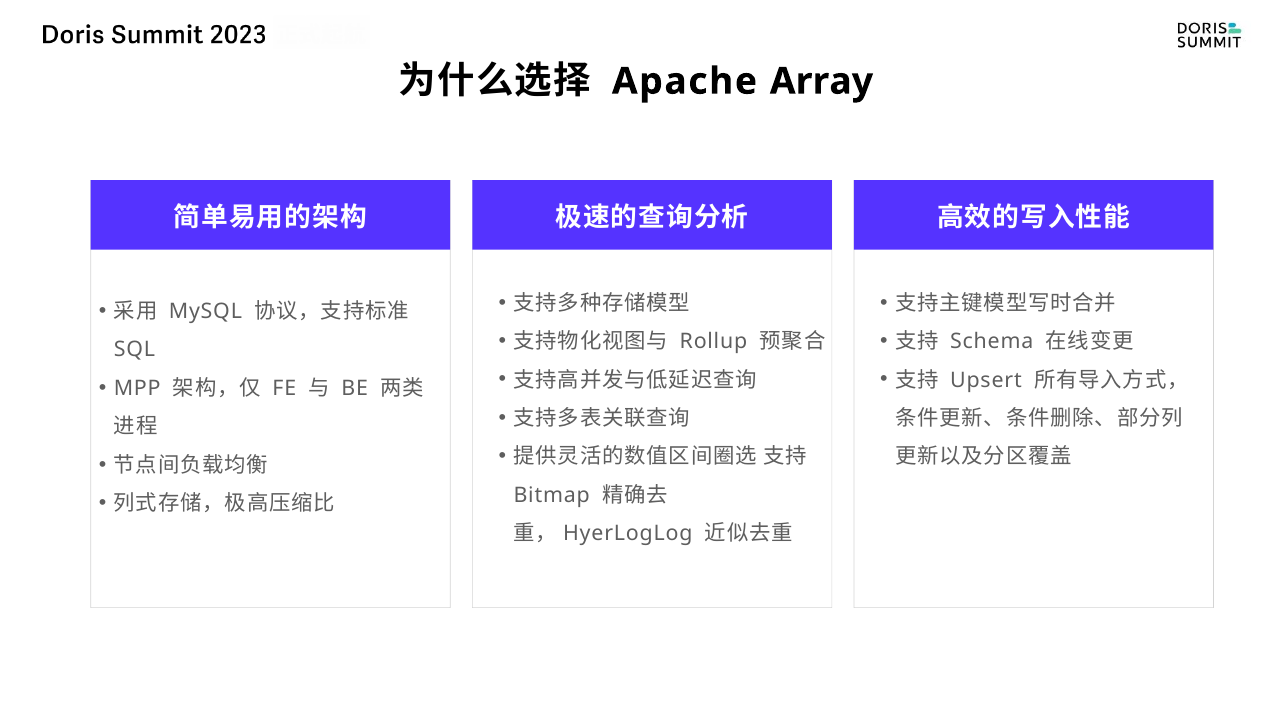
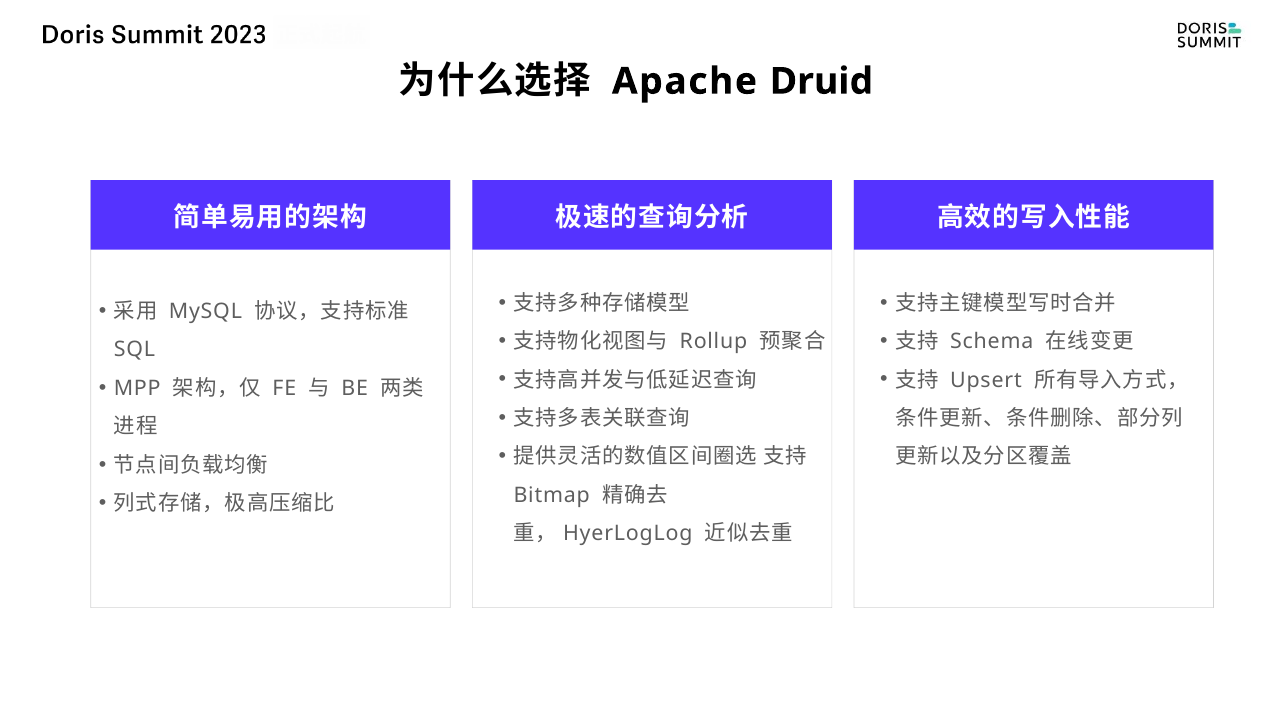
Array: Array -> Druid
